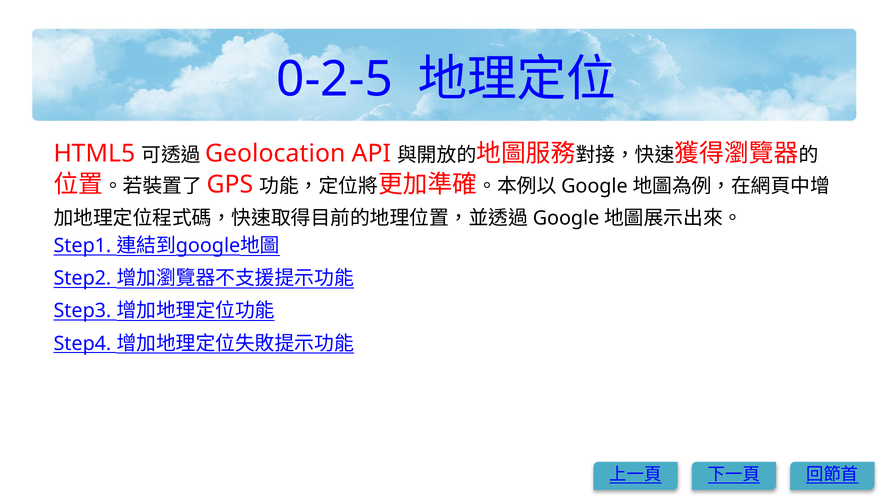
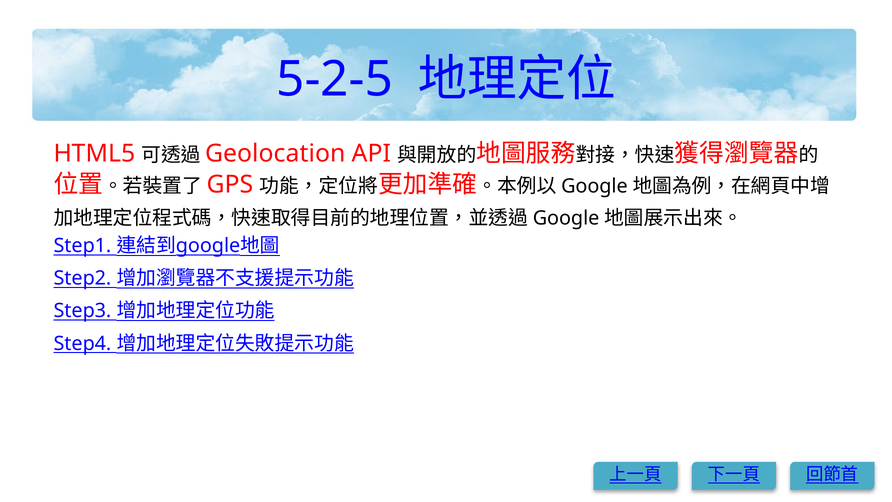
0-2-5: 0-2-5 -> 5-2-5
